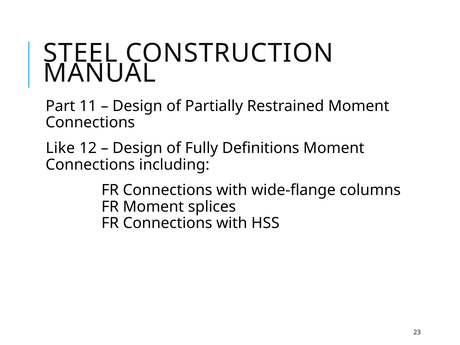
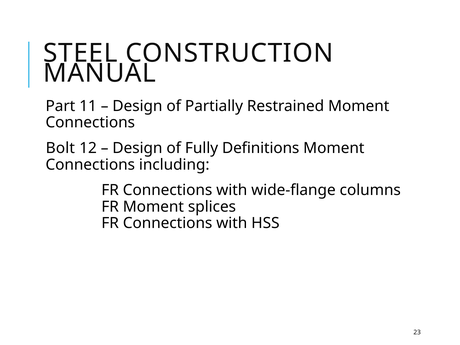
Like: Like -> Bolt
